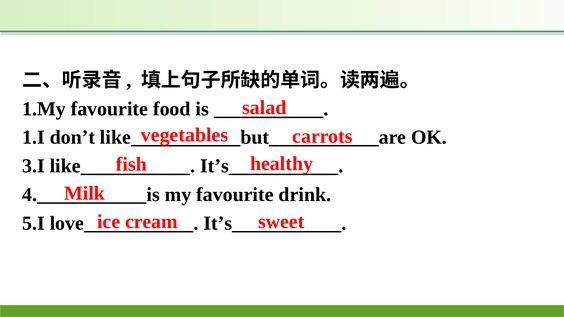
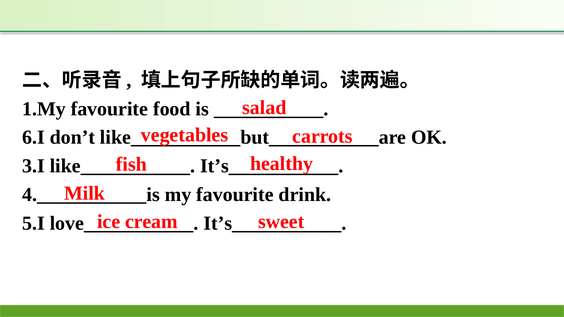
1.I: 1.I -> 6.I
